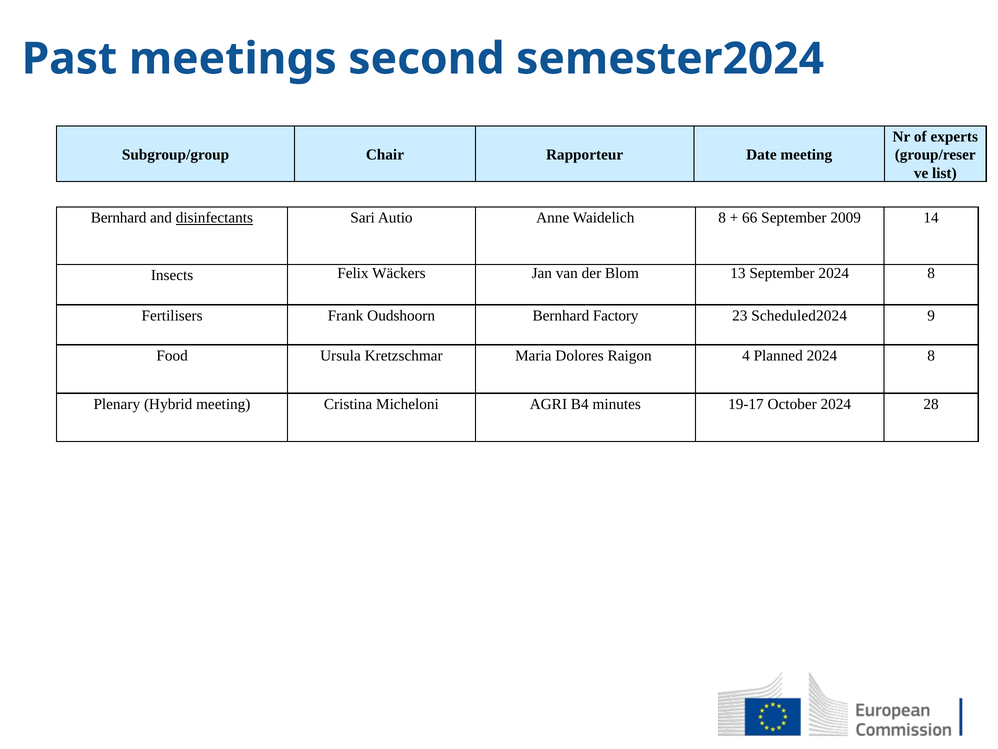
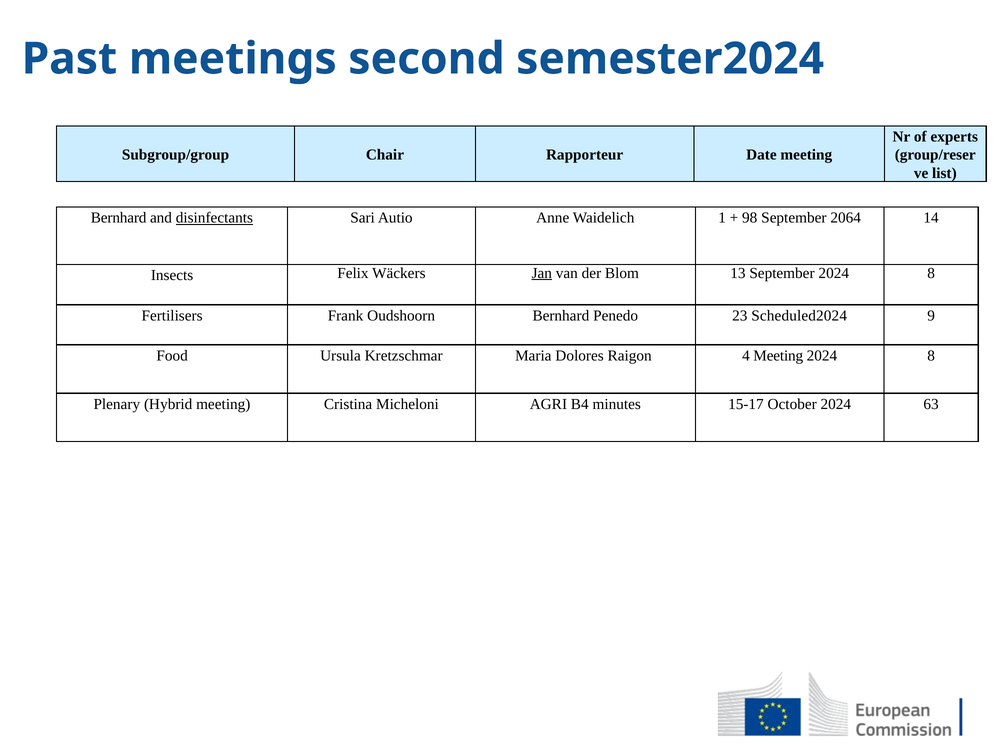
Waidelich 8: 8 -> 1
66: 66 -> 98
2009: 2009 -> 2064
Jan underline: none -> present
Factory: Factory -> Penedo
4 Planned: Planned -> Meeting
19-17: 19-17 -> 15-17
28: 28 -> 63
